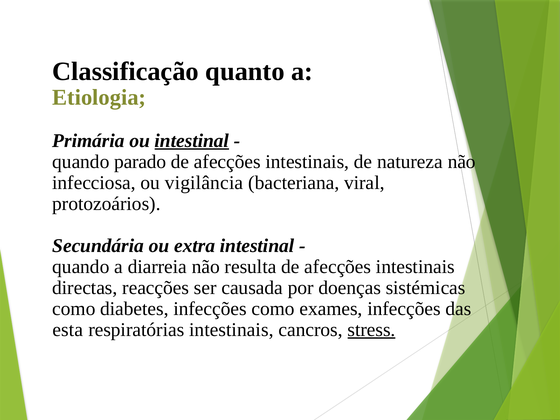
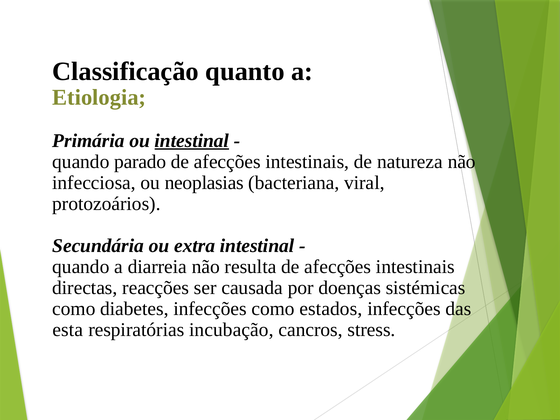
vigilância: vigilância -> neoplasias
exames: exames -> estados
respiratórias intestinais: intestinais -> incubação
stress underline: present -> none
